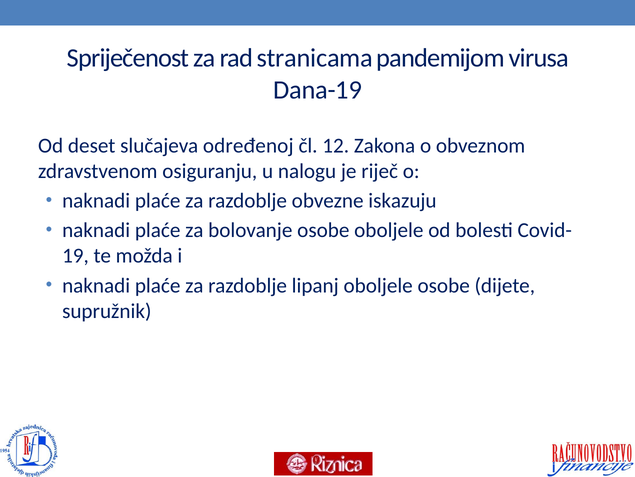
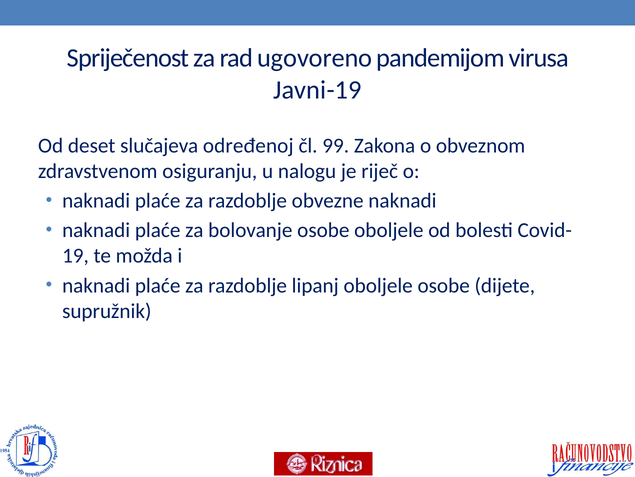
stranicama: stranicama -> ugovoreno
Dana-19: Dana-19 -> Javni-19
12: 12 -> 99
obvezne iskazuju: iskazuju -> naknadi
